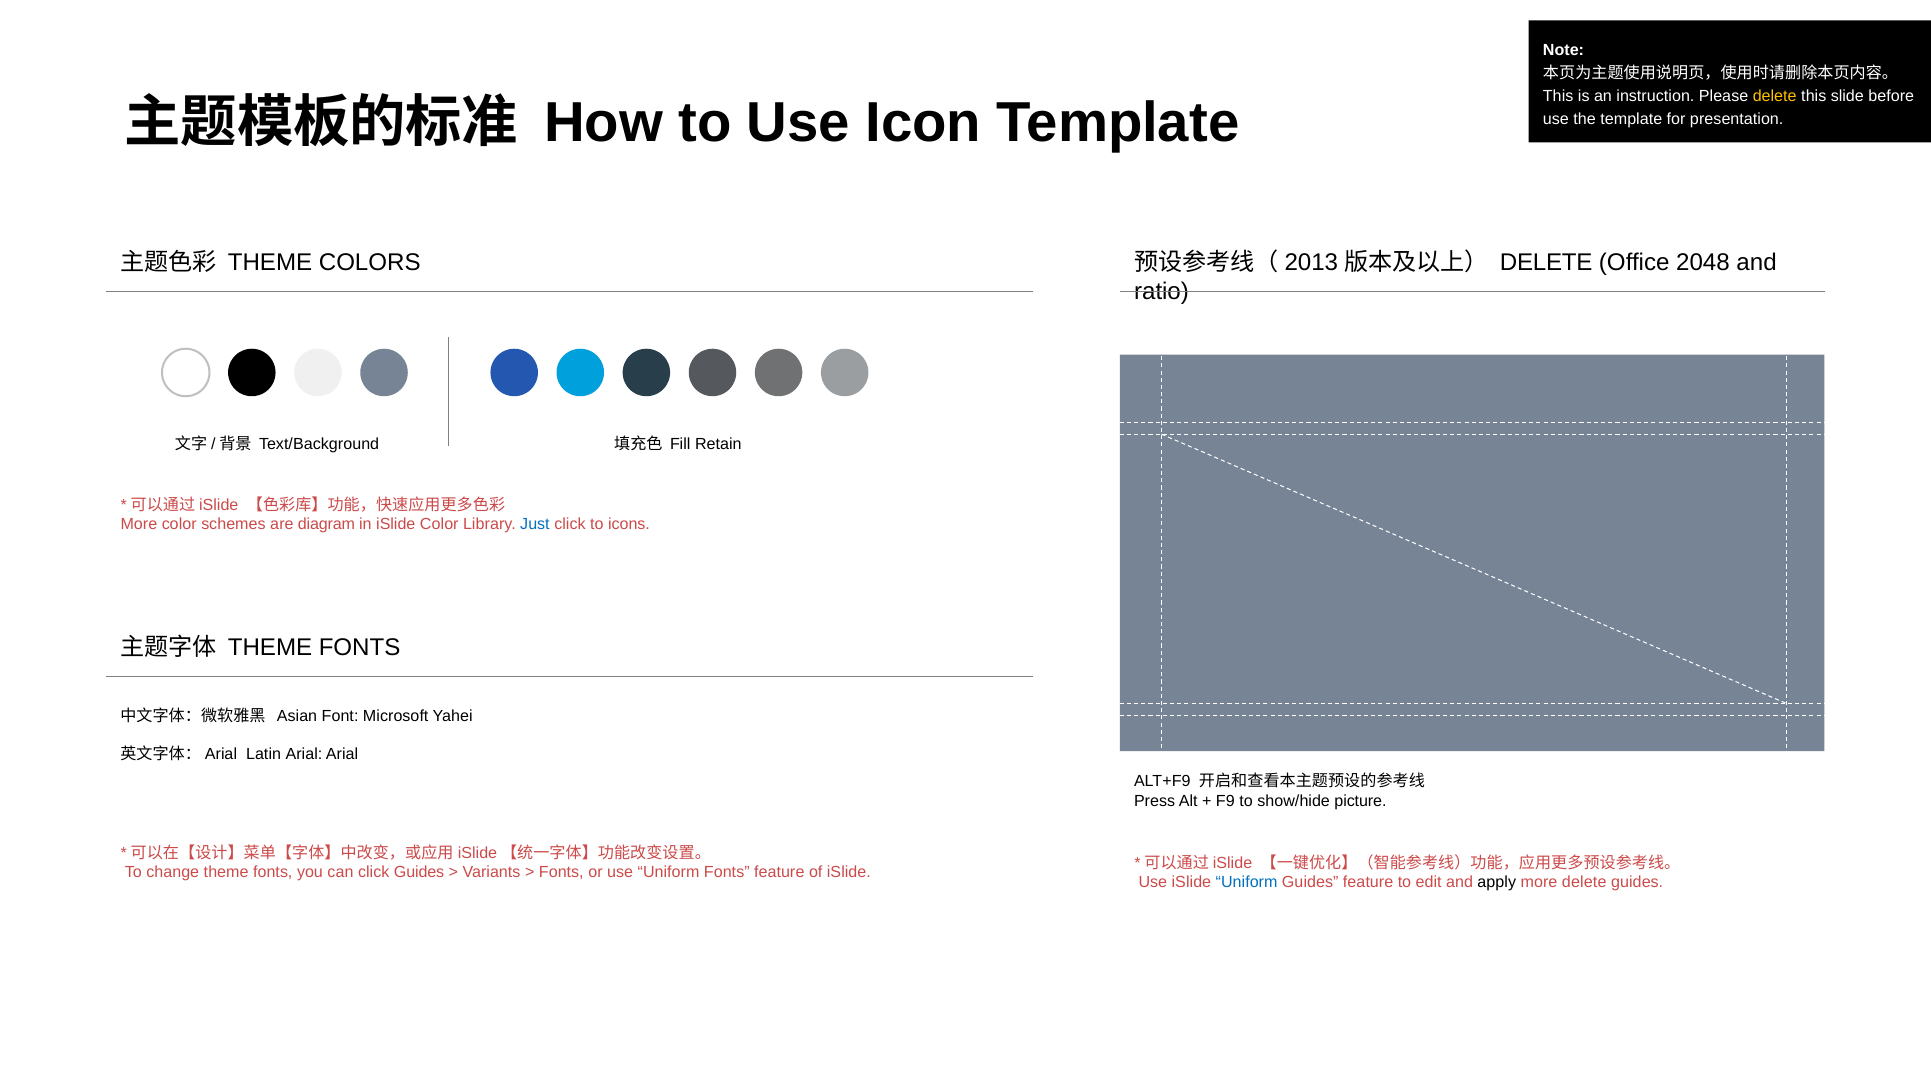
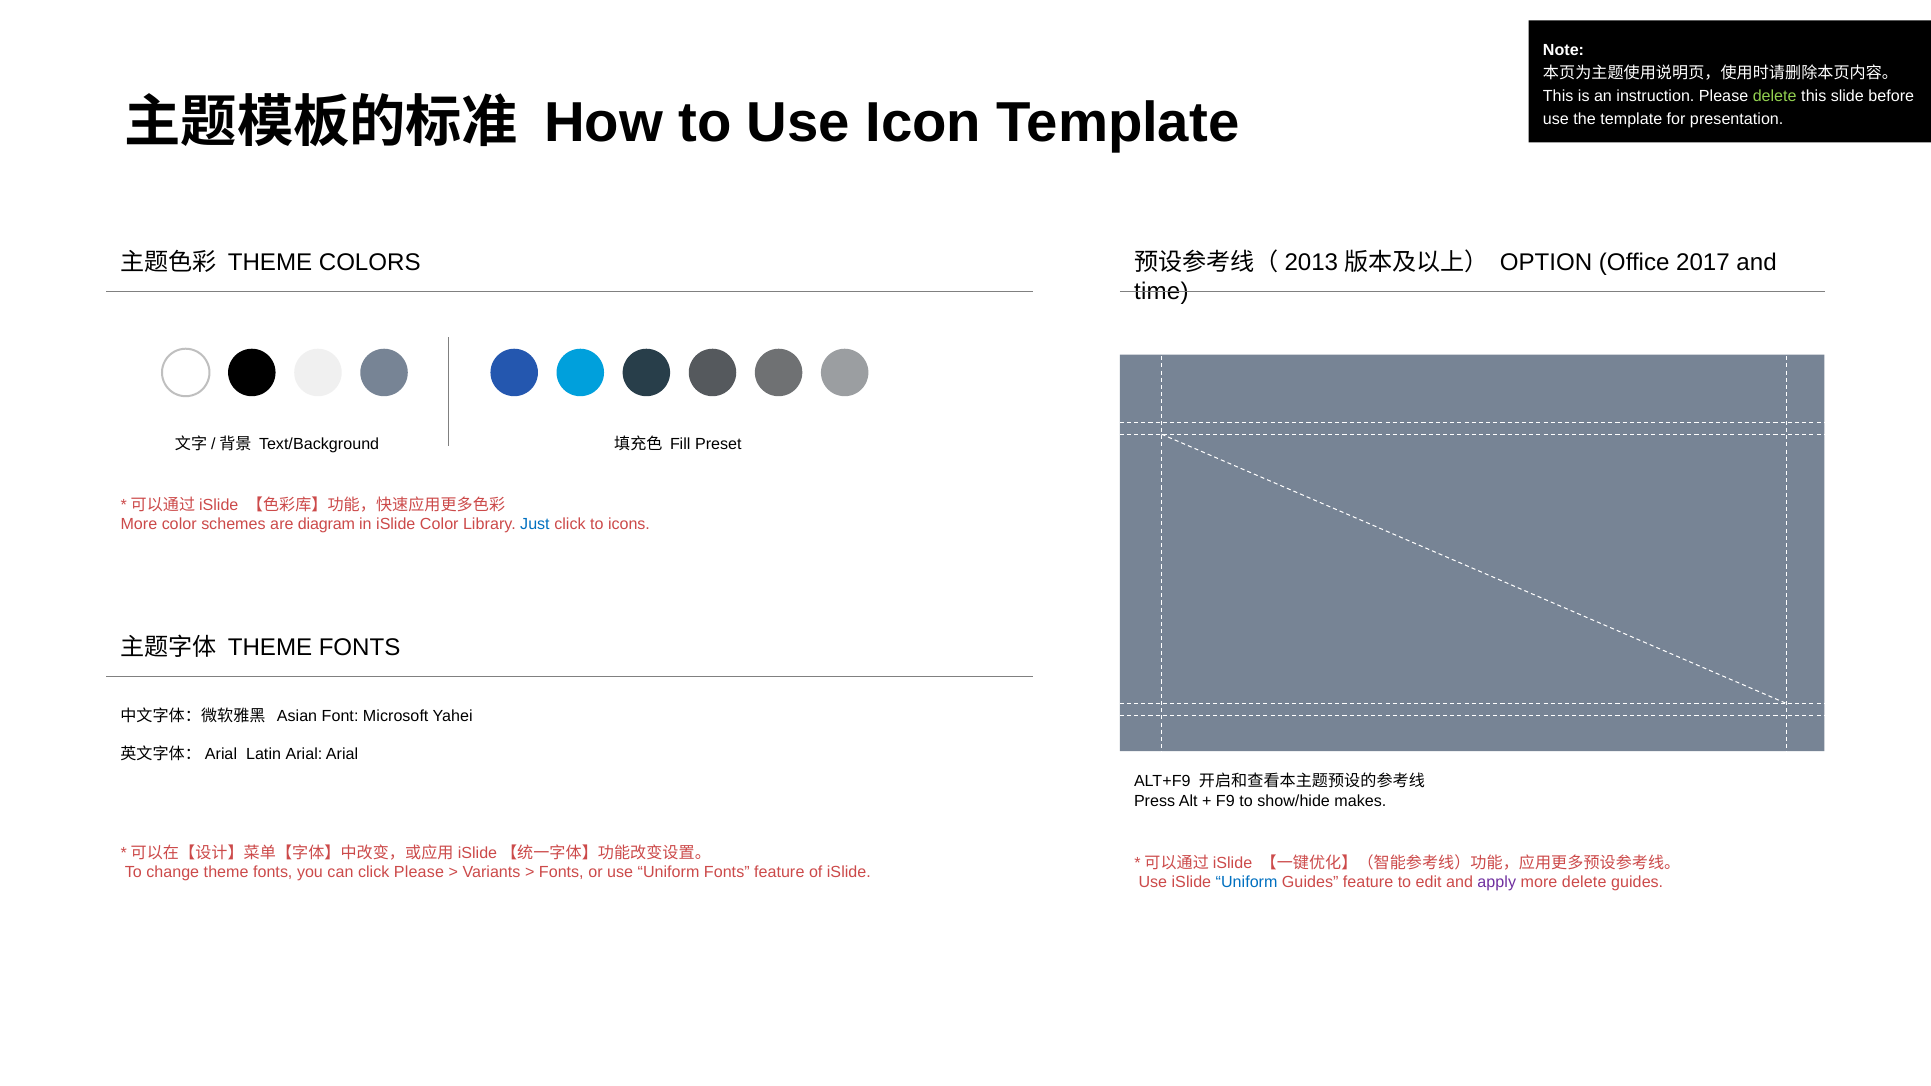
delete at (1775, 96) colour: yellow -> light green
DELETE at (1546, 263): DELETE -> OPTION
2048: 2048 -> 2017
ratio: ratio -> time
Retain: Retain -> Preset
picture: picture -> makes
click Guides: Guides -> Please
apply colour: black -> purple
